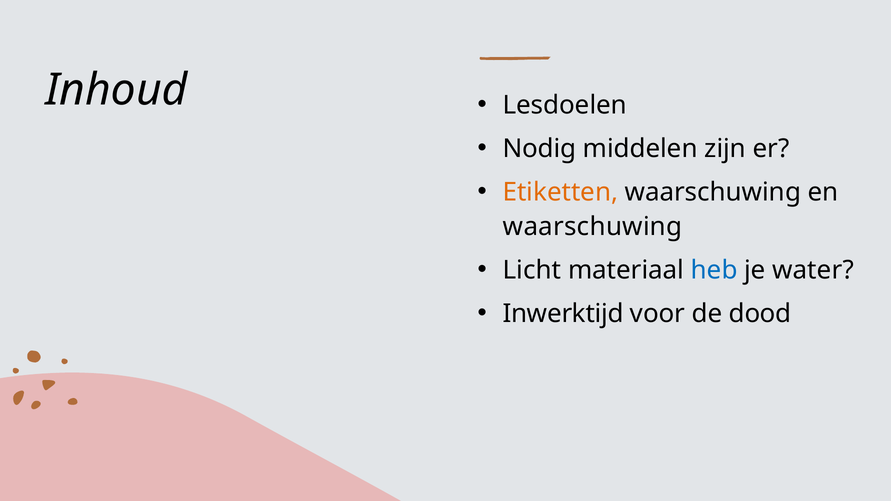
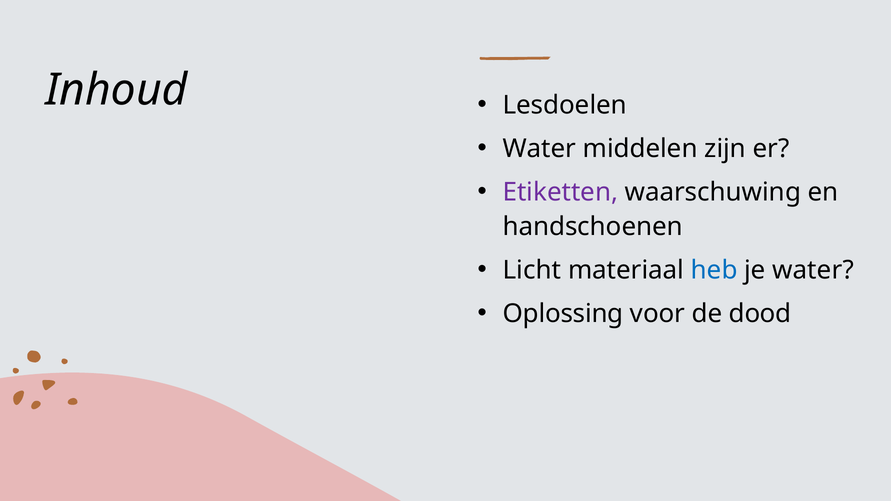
Nodig at (539, 149): Nodig -> Water
Etiketten colour: orange -> purple
waarschuwing at (593, 227): waarschuwing -> handschoenen
Inwerktijd: Inwerktijd -> Oplossing
